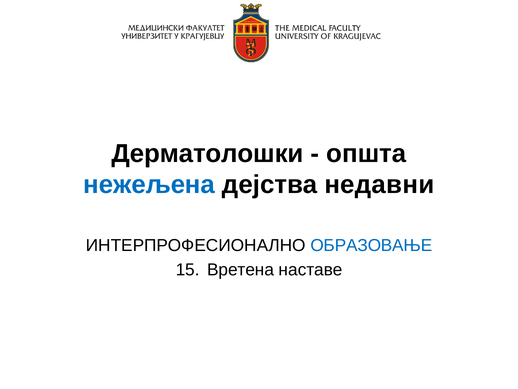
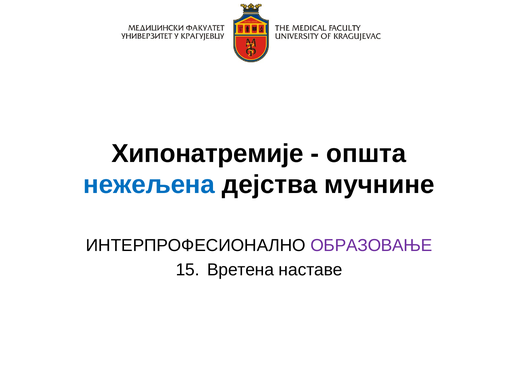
Дерматолошки: Дерматолошки -> Хипонатремије
недавни: недавни -> мучнине
ОБРАЗОВАЊЕ colour: blue -> purple
